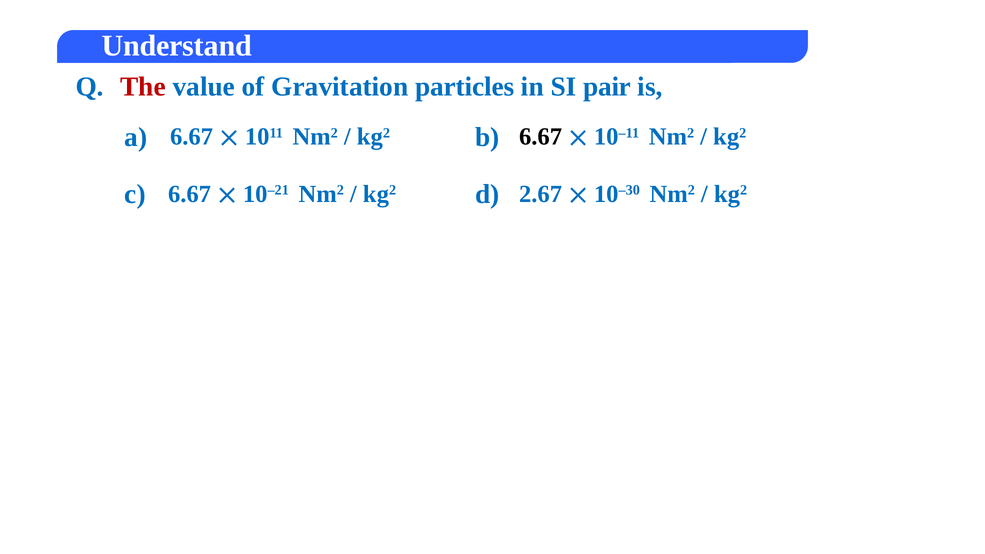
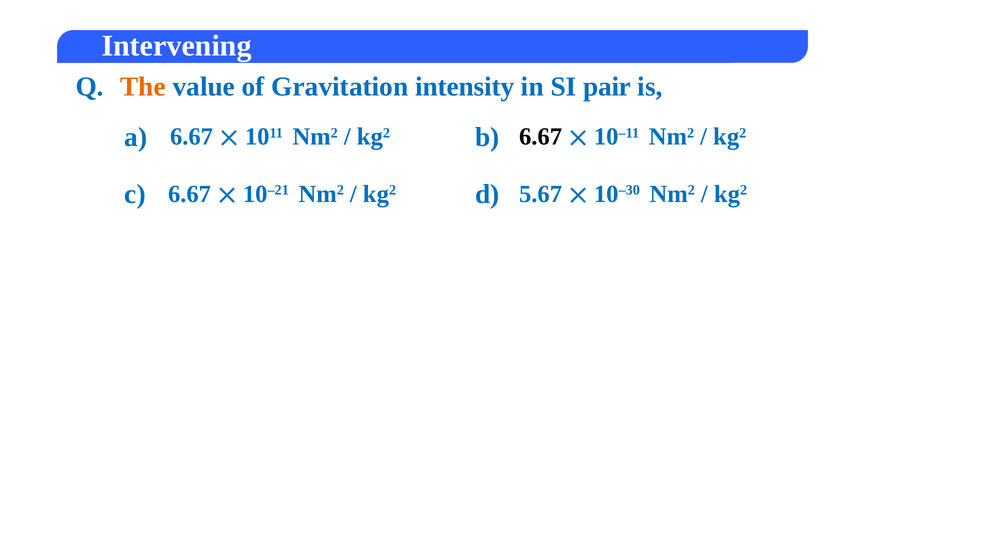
Understand: Understand -> Intervening
The colour: red -> orange
particles: particles -> intensity
2.67: 2.67 -> 5.67
